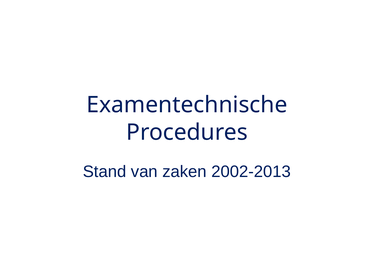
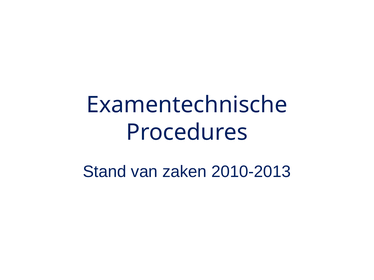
2002-2013: 2002-2013 -> 2010-2013
